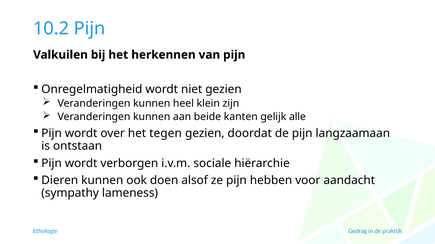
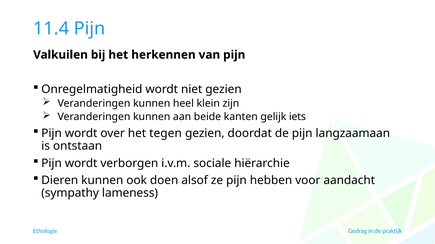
10.2: 10.2 -> 11.4
alle: alle -> iets
